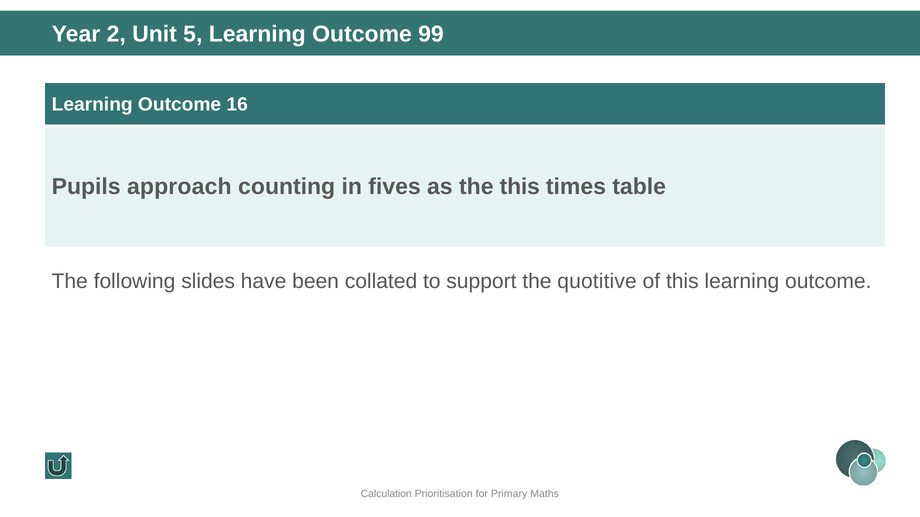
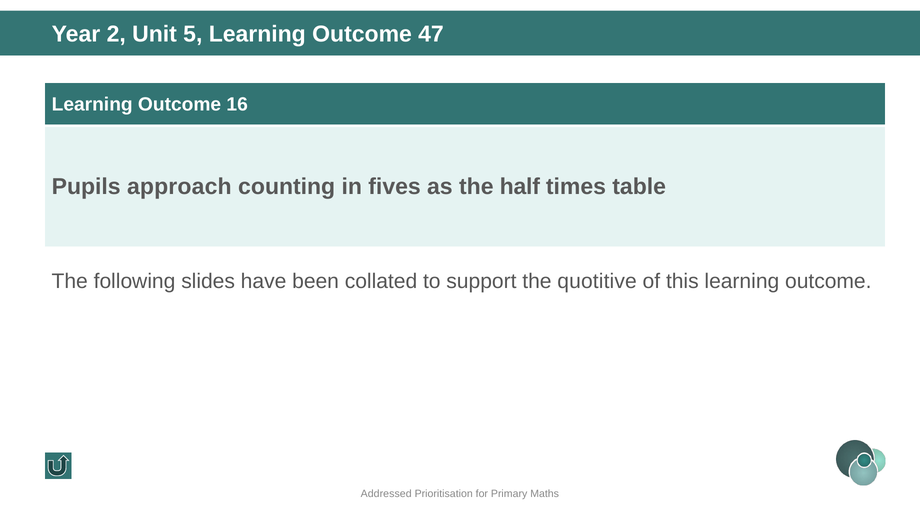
99: 99 -> 47
the this: this -> half
Calculation: Calculation -> Addressed
